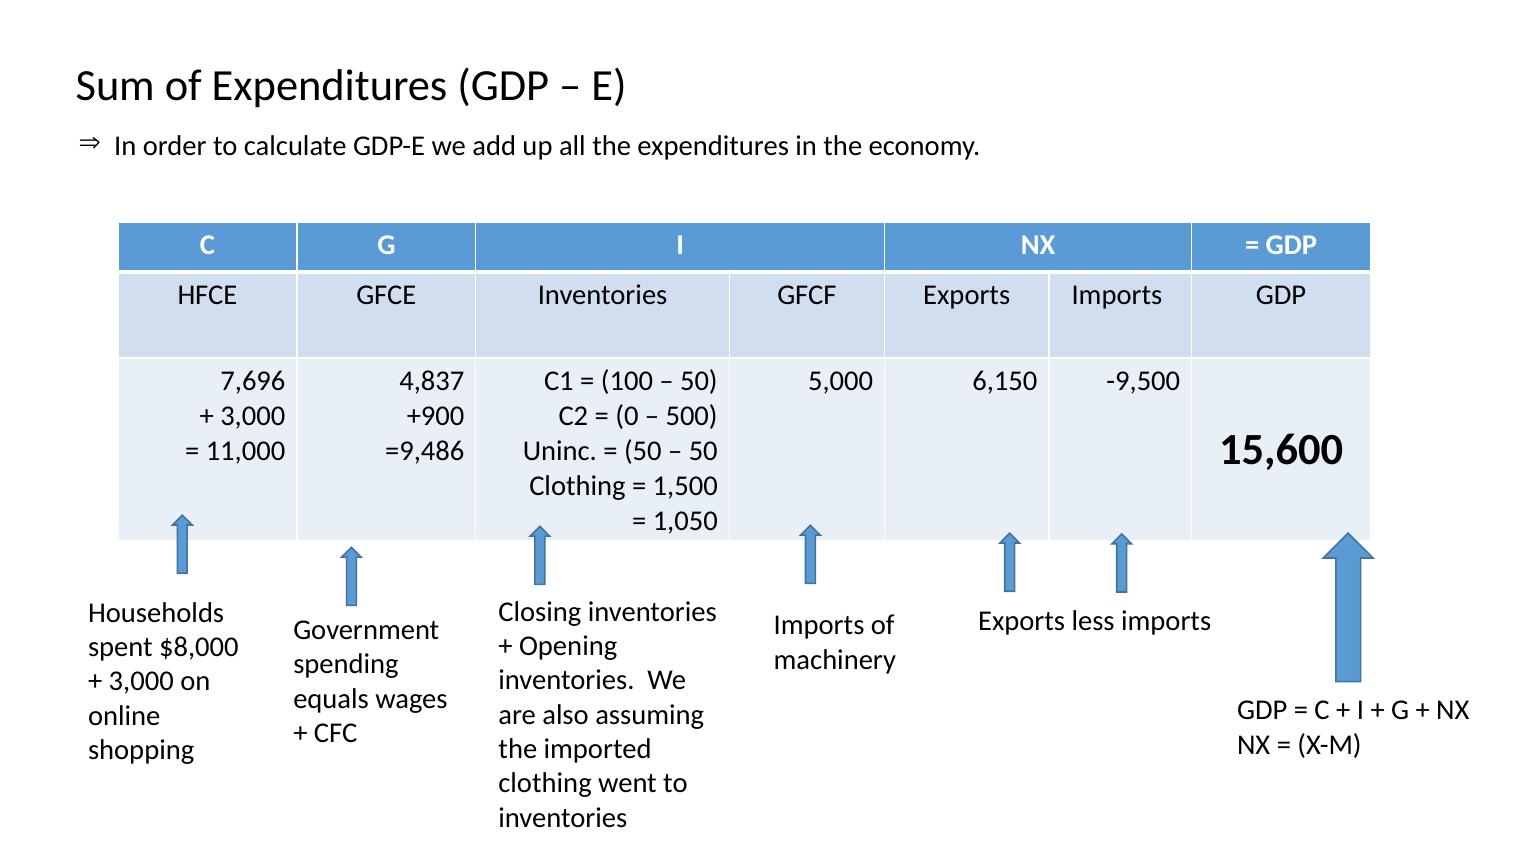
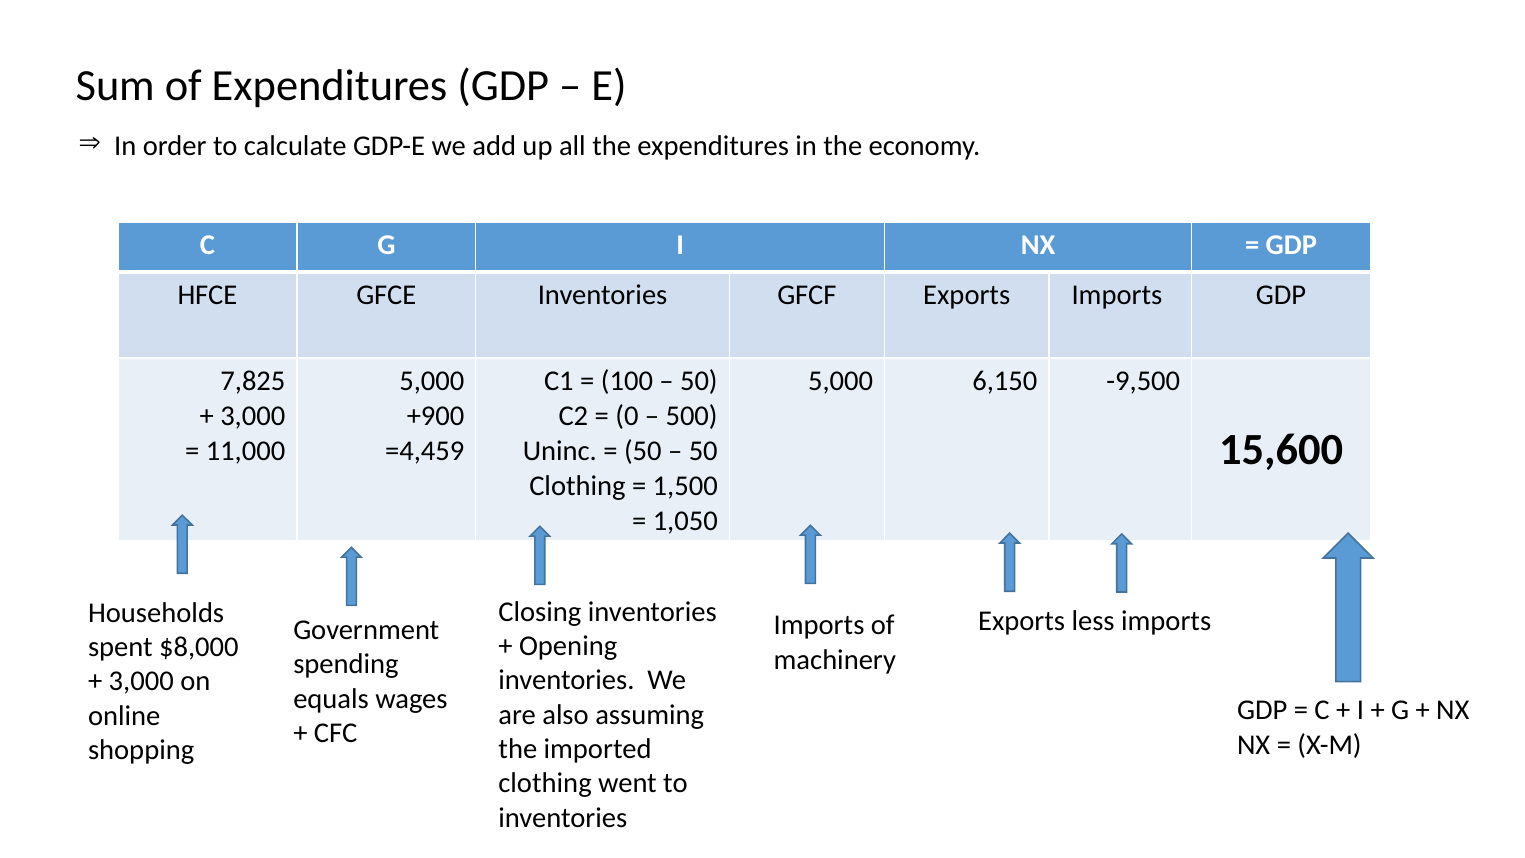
7,696: 7,696 -> 7,825
4,837 at (432, 381): 4,837 -> 5,000
=9,486: =9,486 -> =4,459
